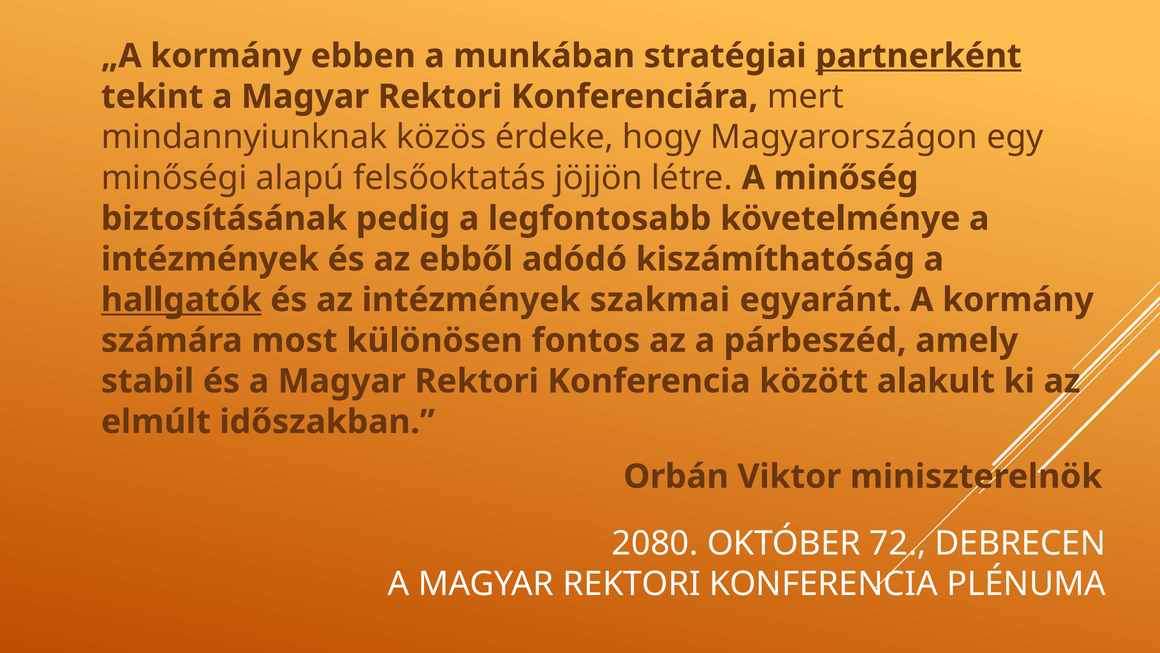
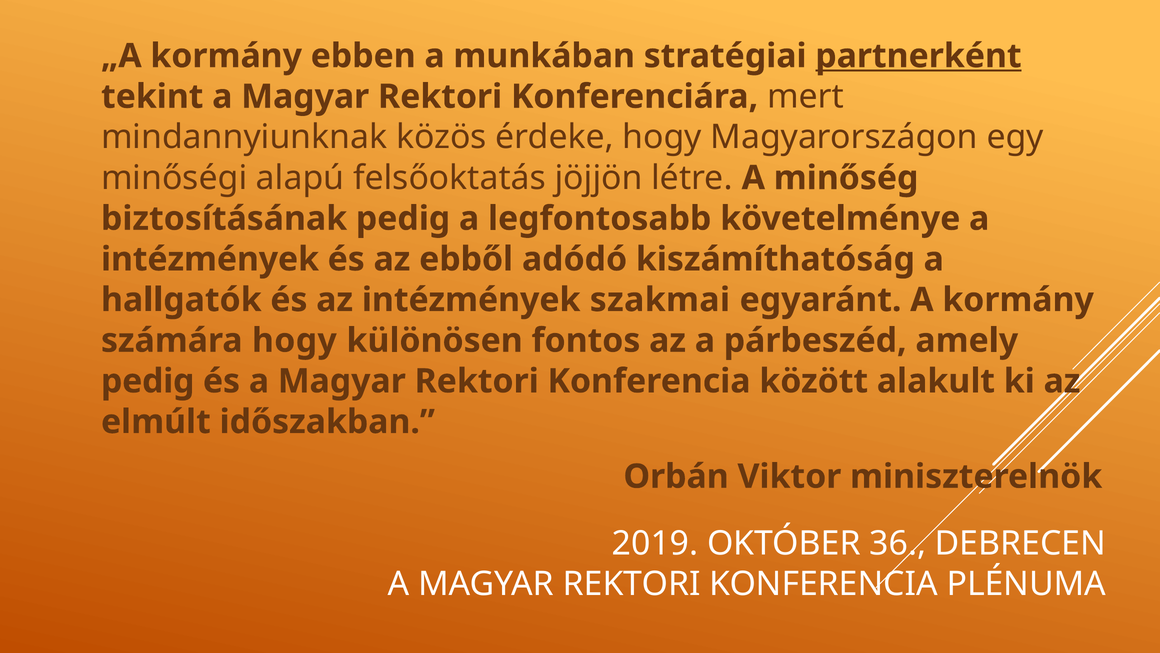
hallgatók underline: present -> none
számára most: most -> hogy
stabil at (148, 381): stabil -> pedig
2080: 2080 -> 2019
72: 72 -> 36
